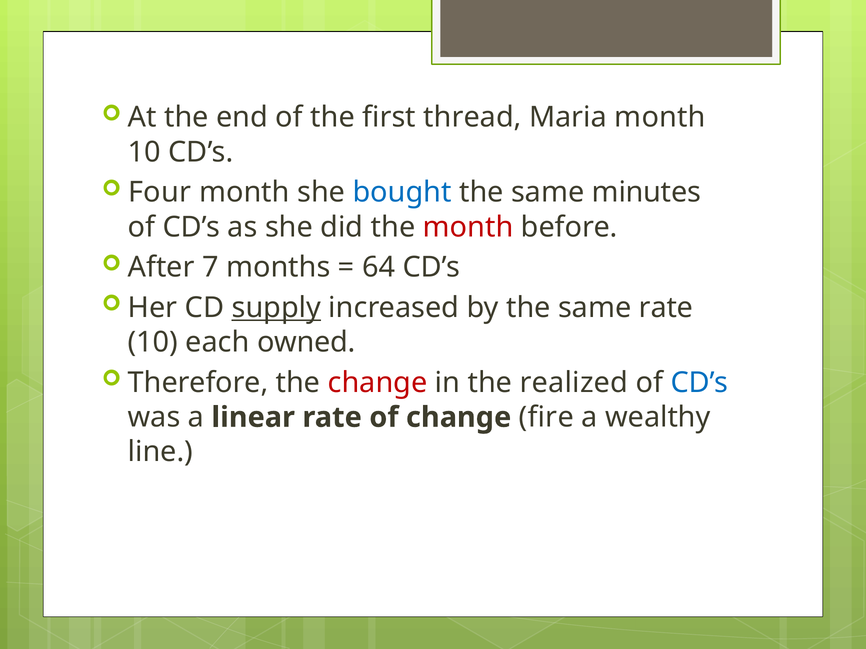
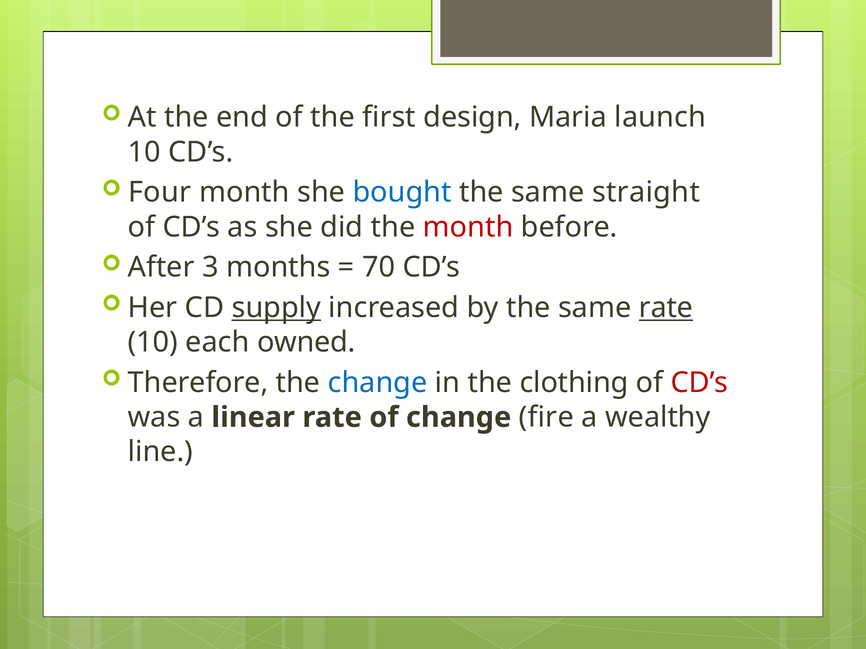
thread: thread -> design
Maria month: month -> launch
minutes: minutes -> straight
7: 7 -> 3
64: 64 -> 70
rate at (666, 308) underline: none -> present
change at (378, 383) colour: red -> blue
realized: realized -> clothing
CD’s at (699, 383) colour: blue -> red
